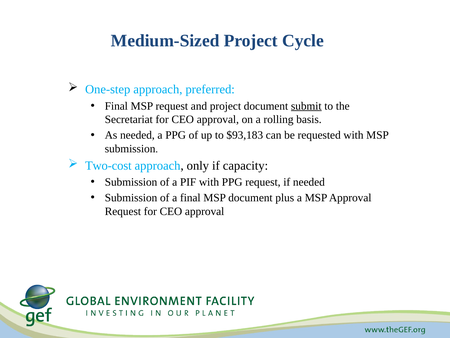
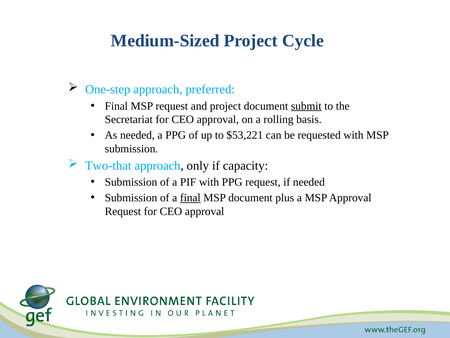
$93,183: $93,183 -> $53,221
Two-cost: Two-cost -> Two-that
final at (190, 198) underline: none -> present
